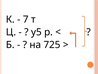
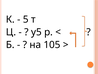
7: 7 -> 5
725: 725 -> 105
